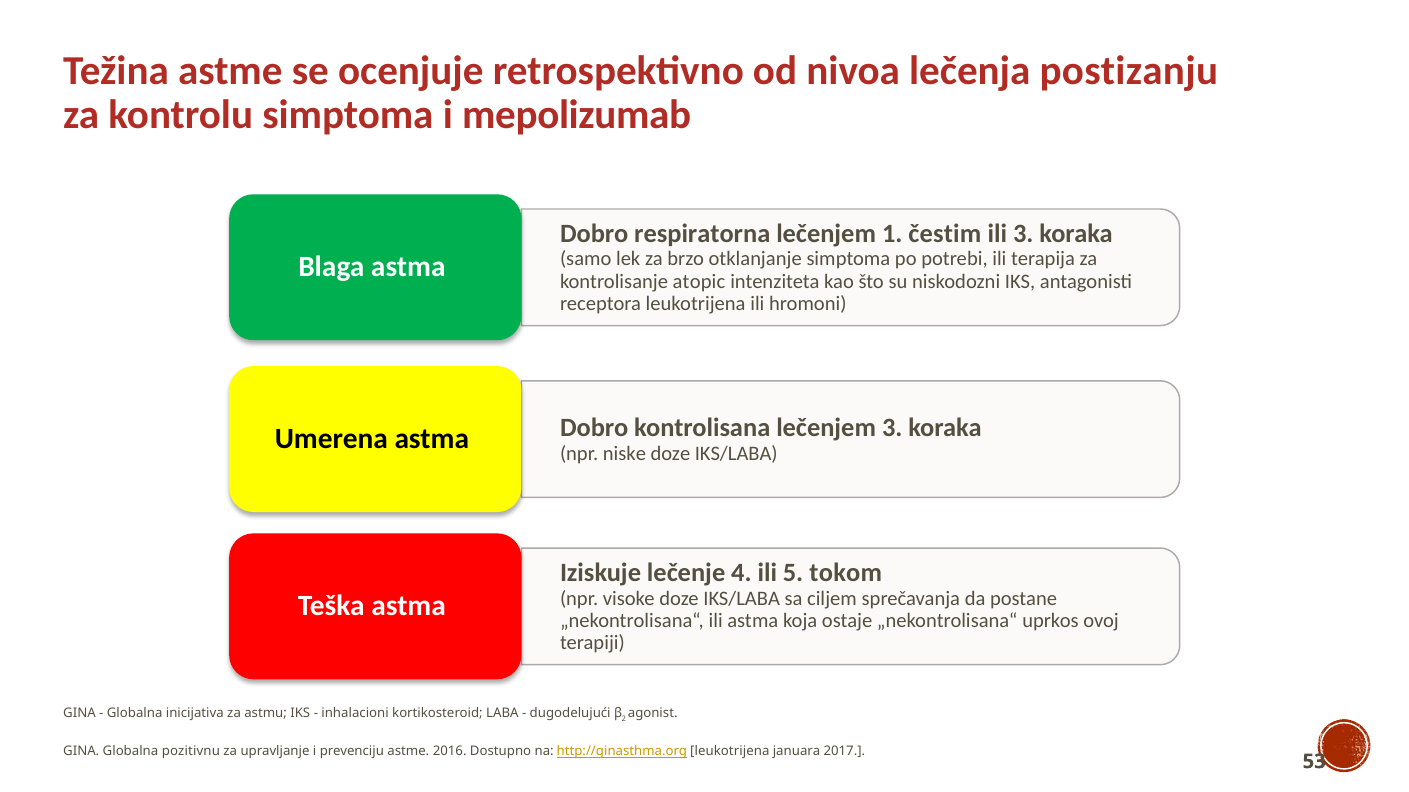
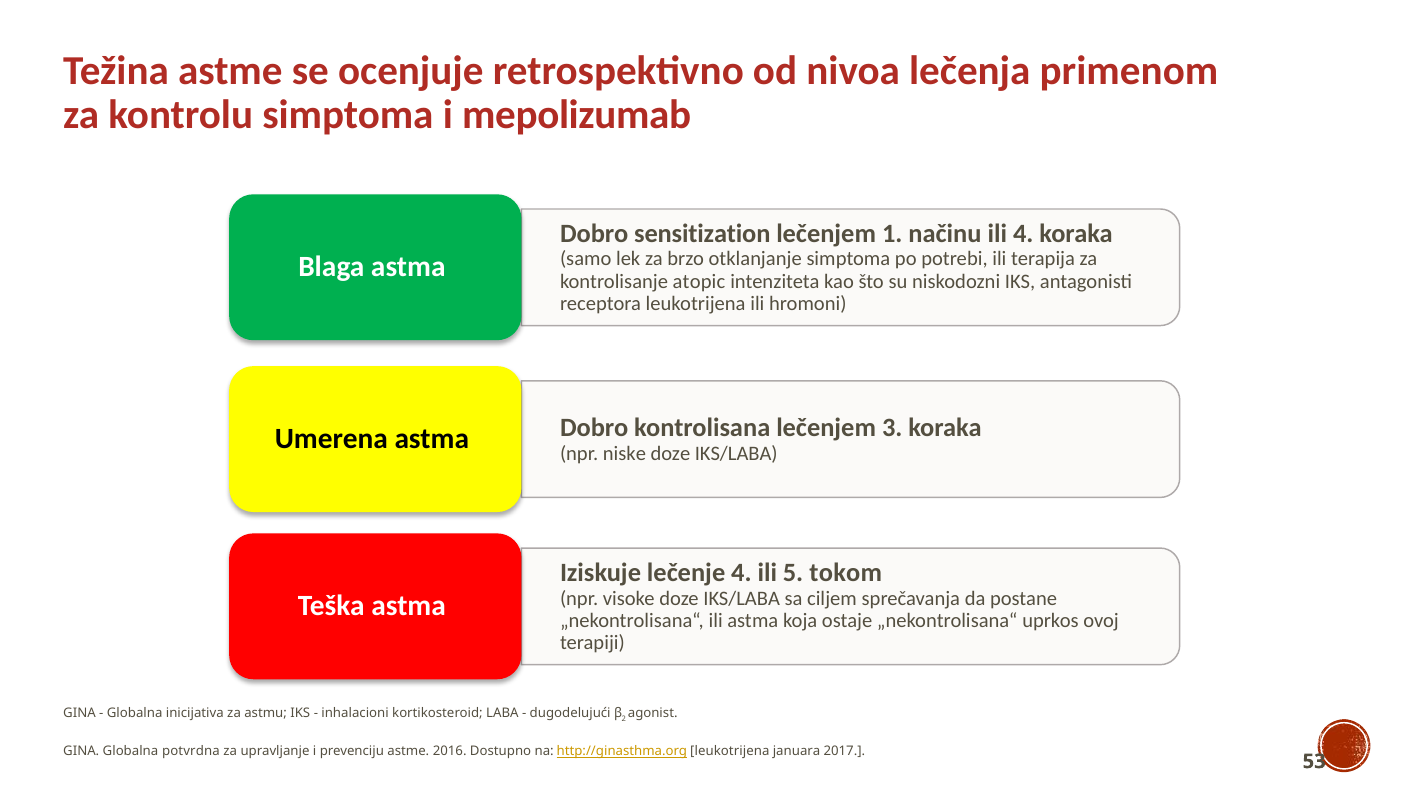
postizanju: postizanju -> primenom
respiratorna: respiratorna -> sensitization
čestim: čestim -> načinu
ili 3: 3 -> 4
pozitivnu: pozitivnu -> potvrdna
